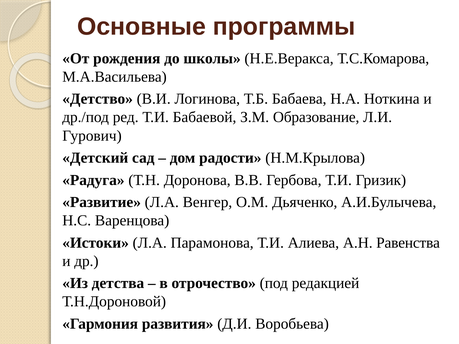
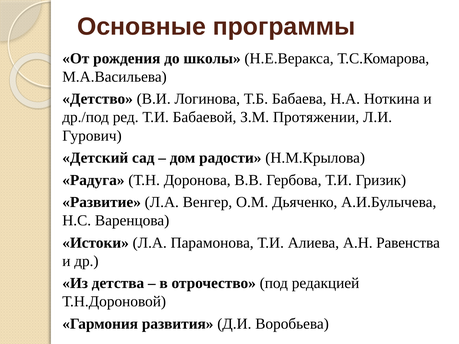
Образование: Образование -> Протяжении
